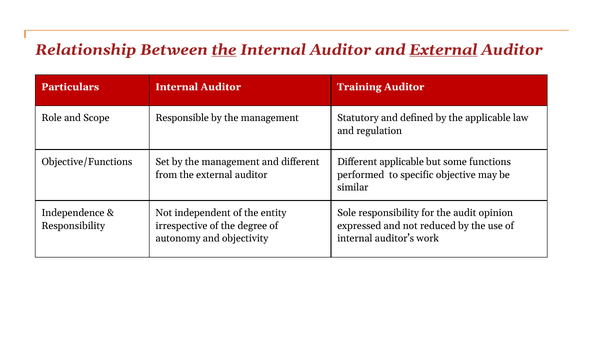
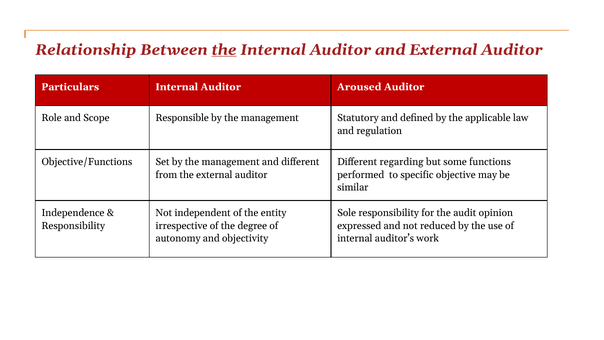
External at (443, 50) underline: present -> none
Training: Training -> Aroused
Different applicable: applicable -> regarding
